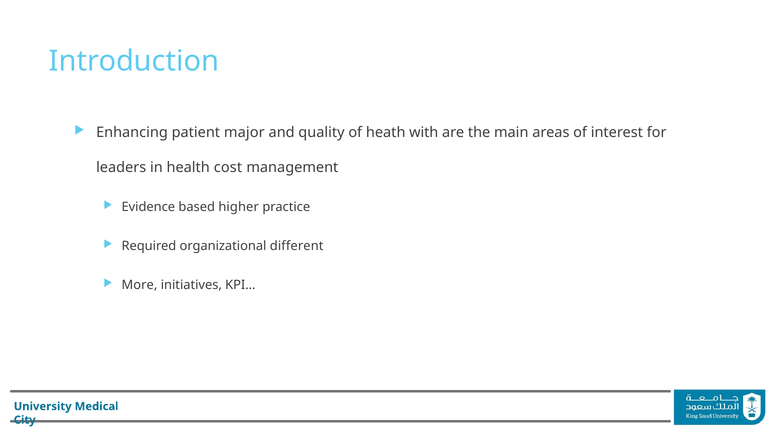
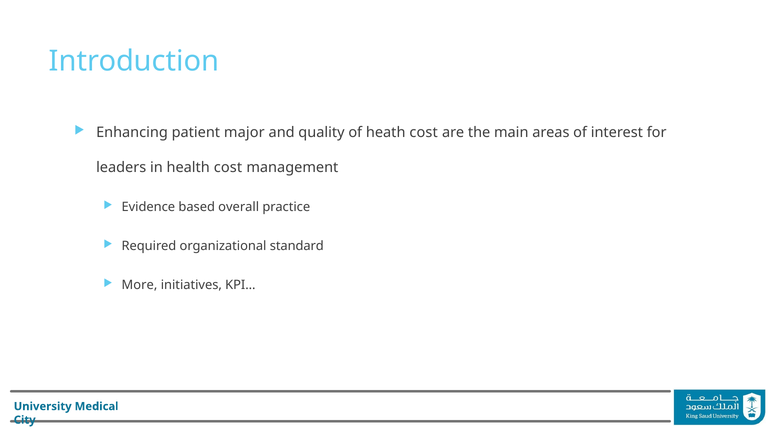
heath with: with -> cost
higher: higher -> overall
different: different -> standard
